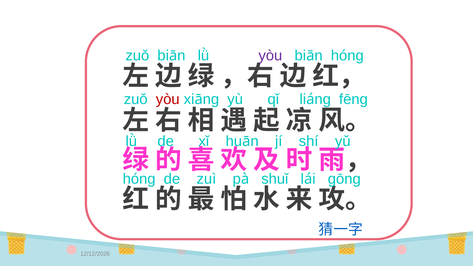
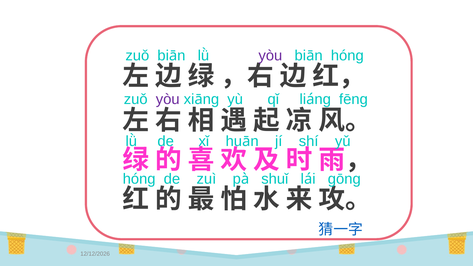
yòu at (168, 99) colour: red -> purple
